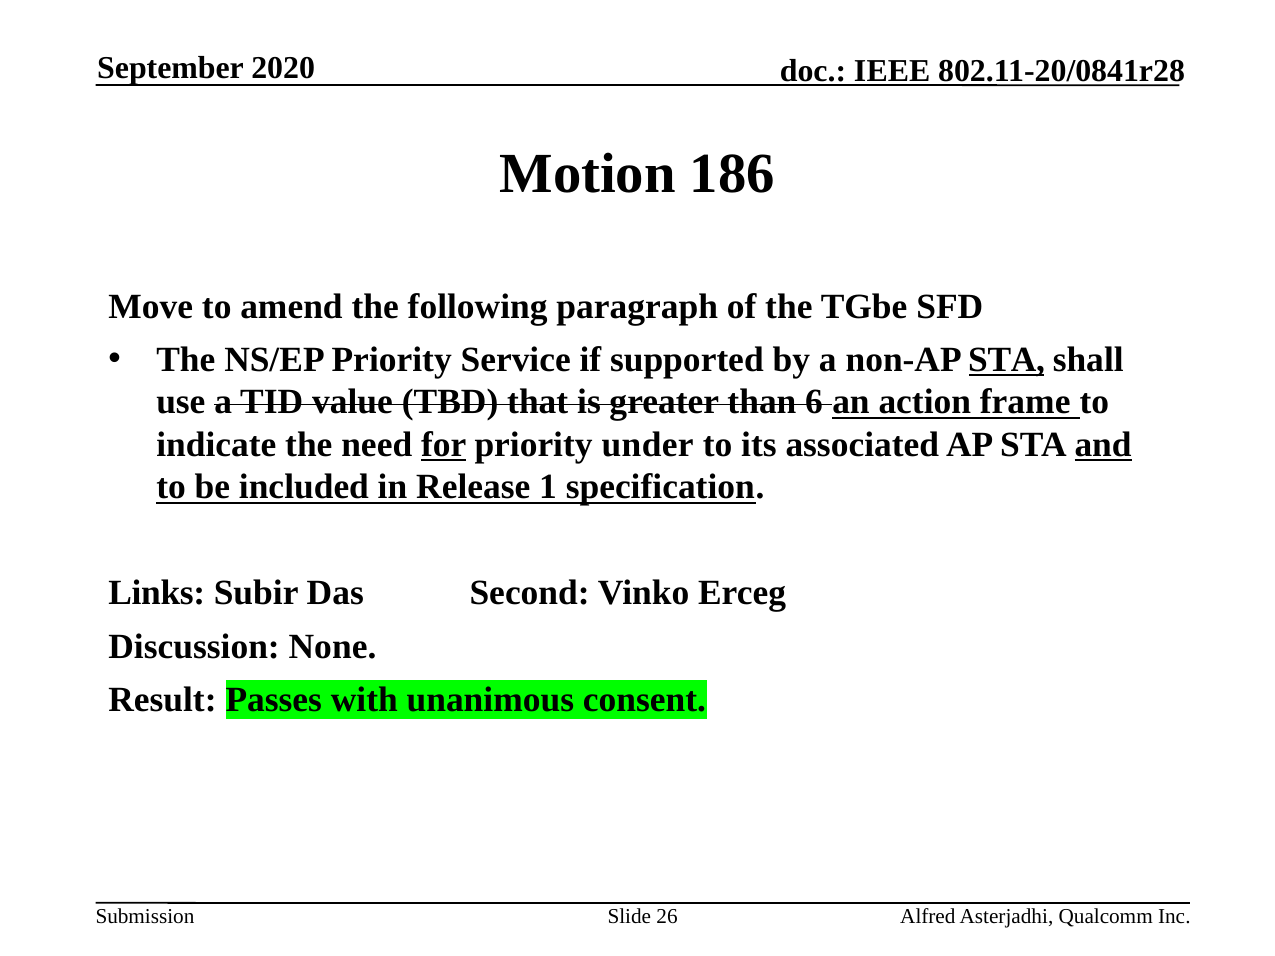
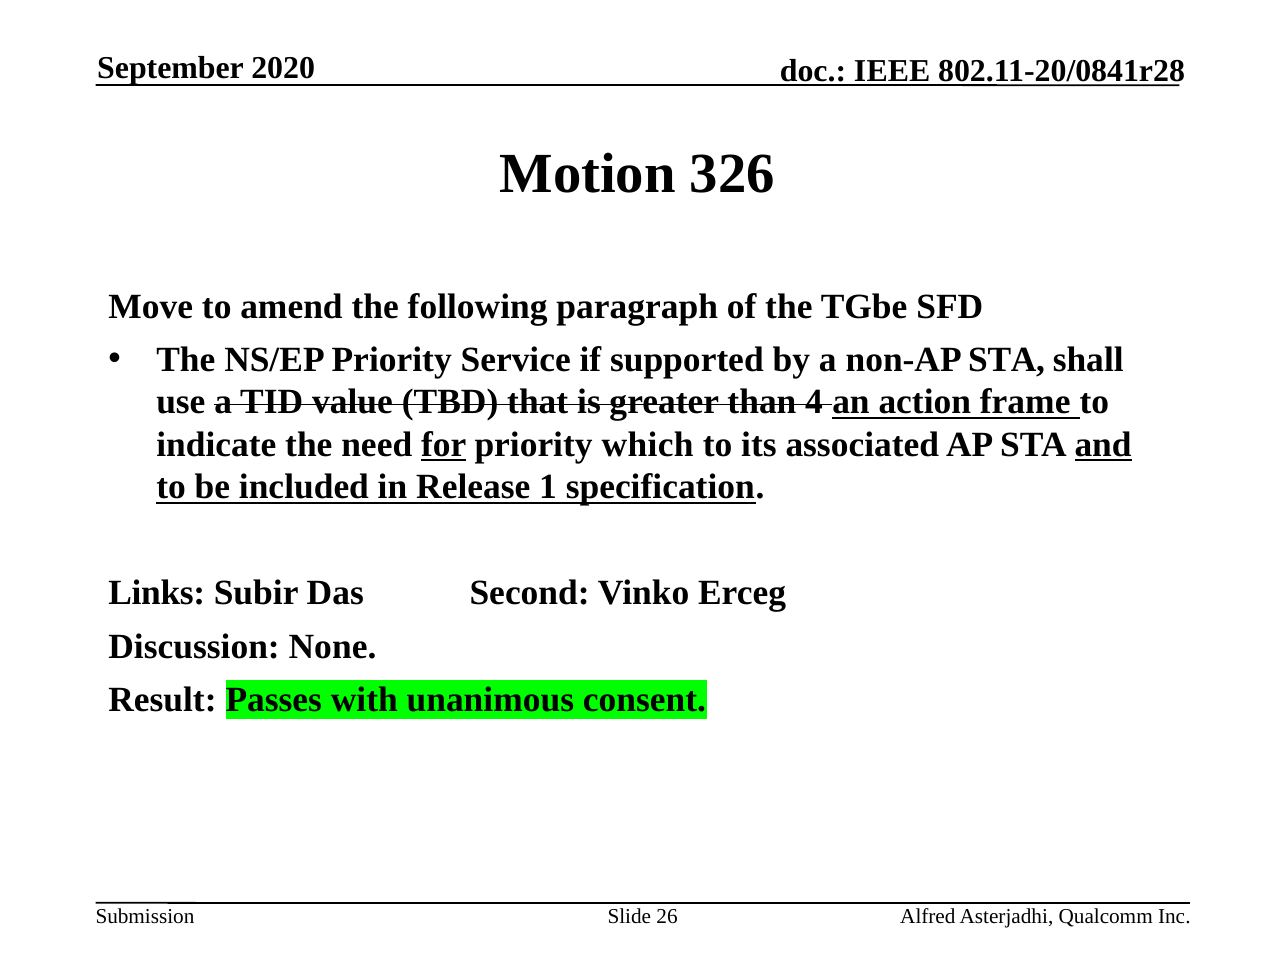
186: 186 -> 326
STA at (1007, 360) underline: present -> none
6: 6 -> 4
under: under -> which
